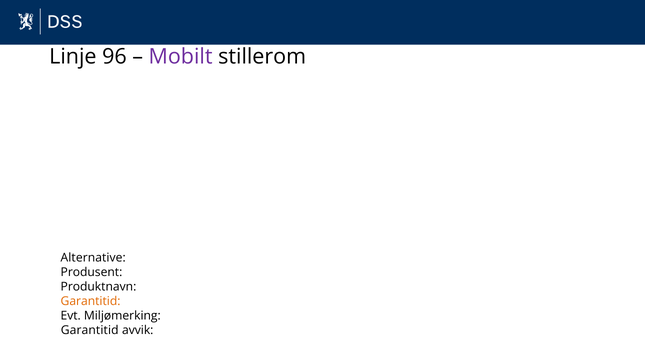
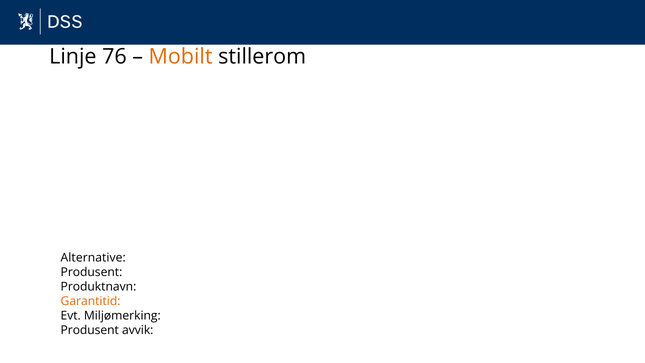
96: 96 -> 76
Mobilt colour: purple -> orange
Garantitid at (90, 330): Garantitid -> Produsent
